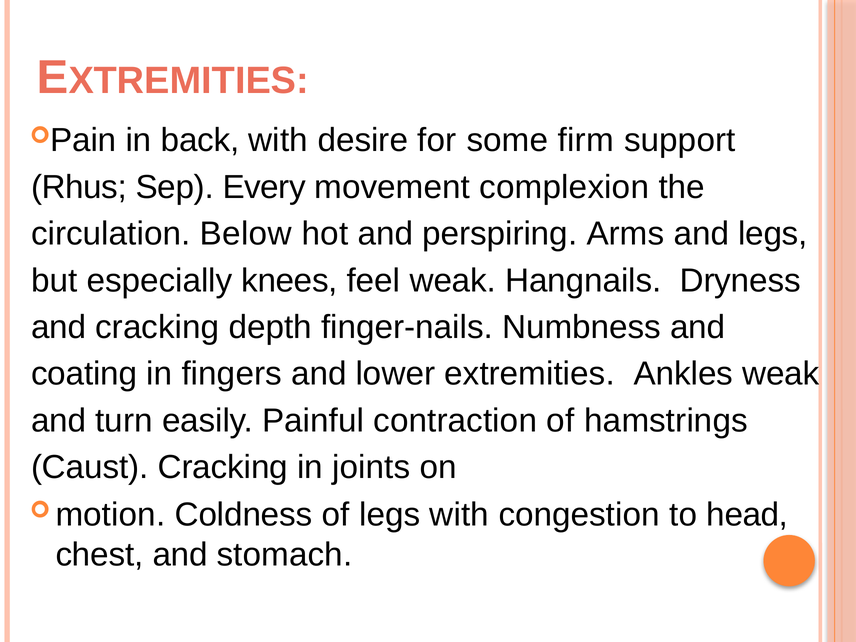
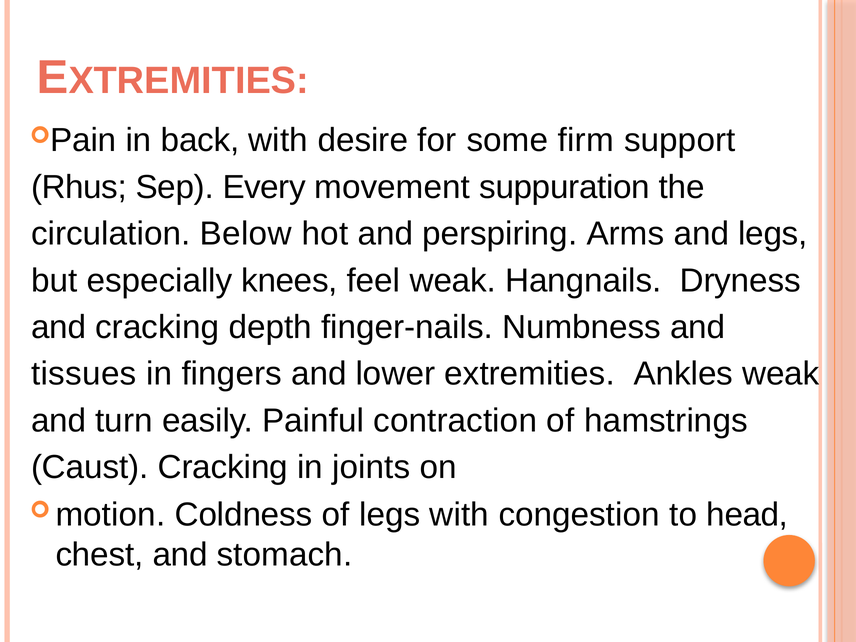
complexion: complexion -> suppuration
coating: coating -> tissues
